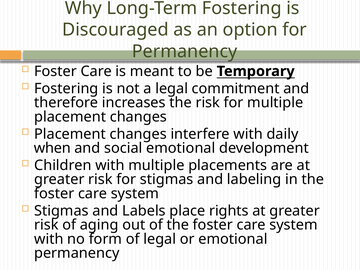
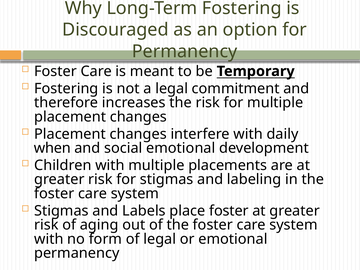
place rights: rights -> foster
